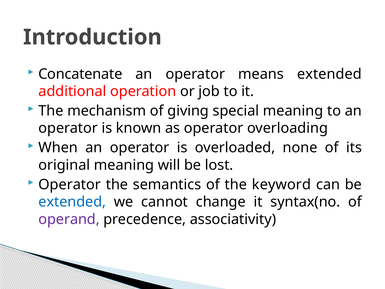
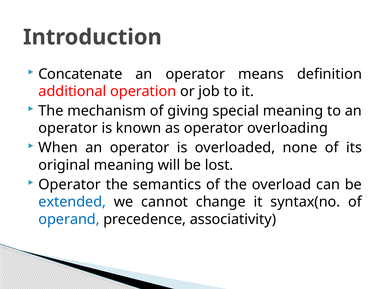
means extended: extended -> definition
keyword: keyword -> overload
operand colour: purple -> blue
